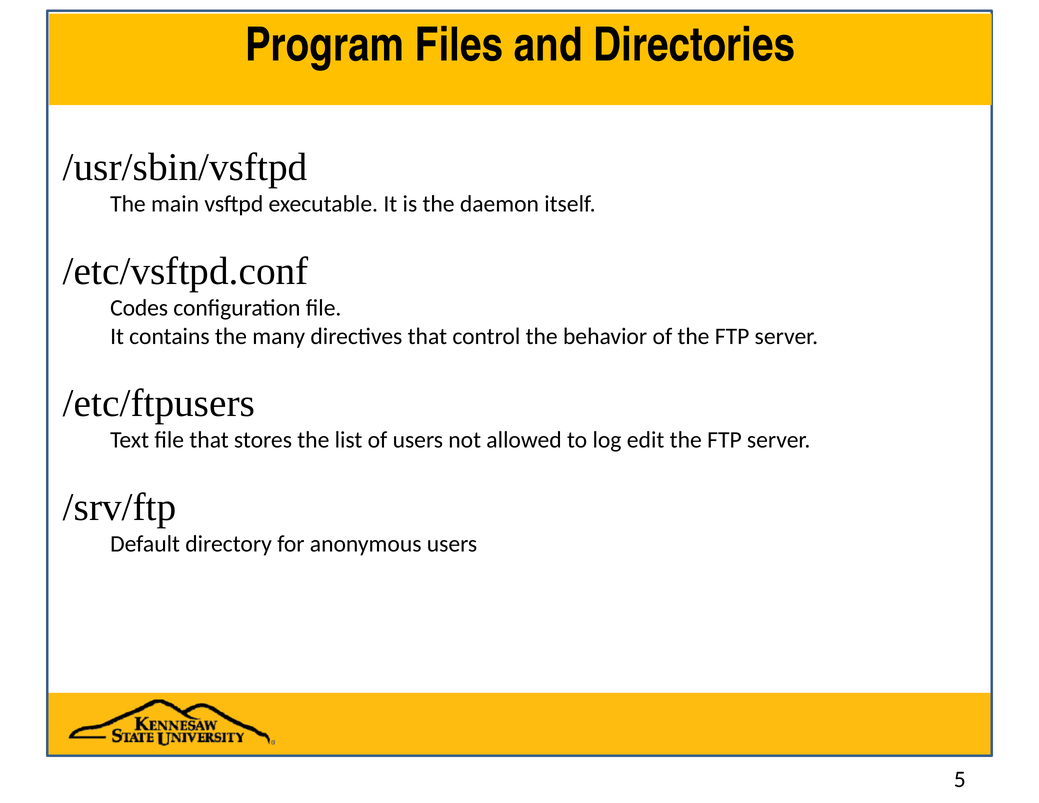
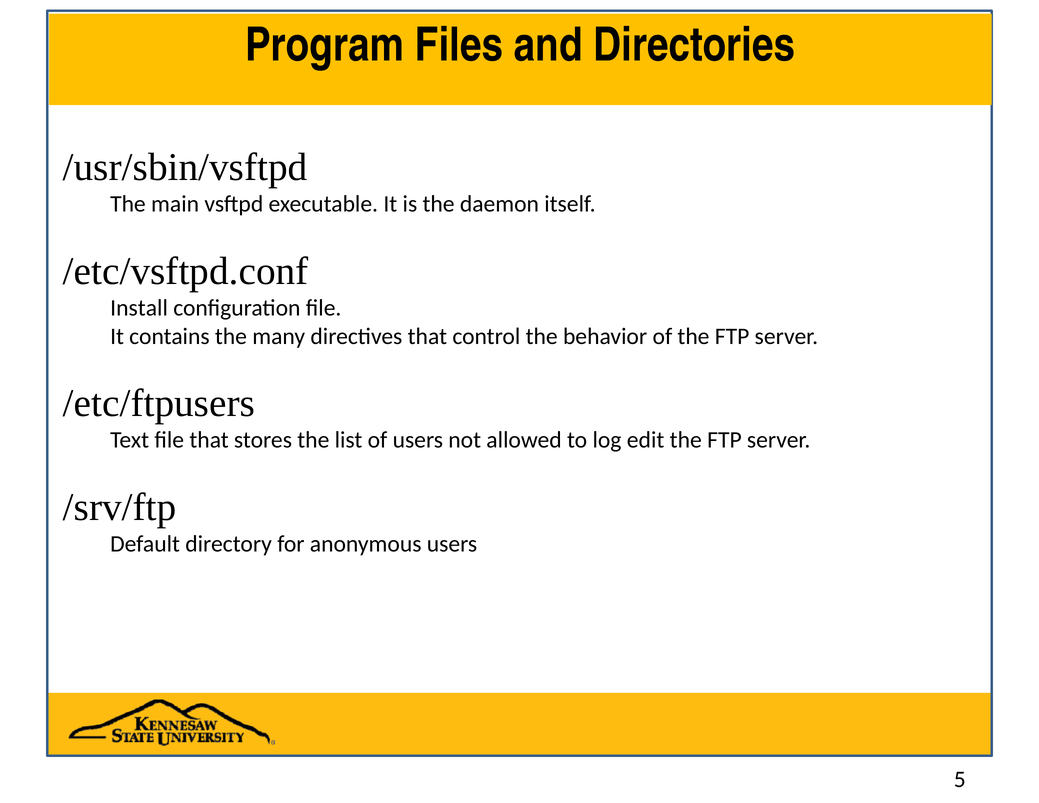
Codes: Codes -> Install
